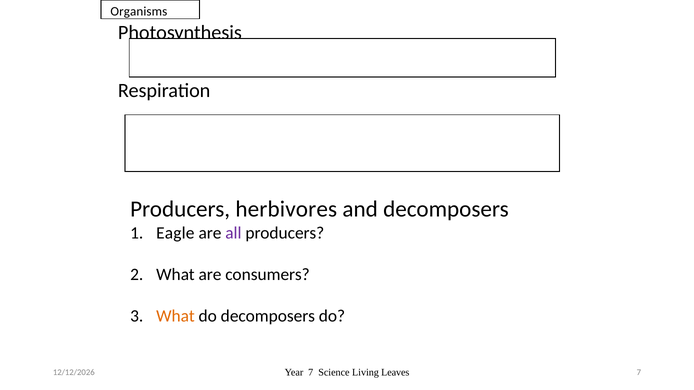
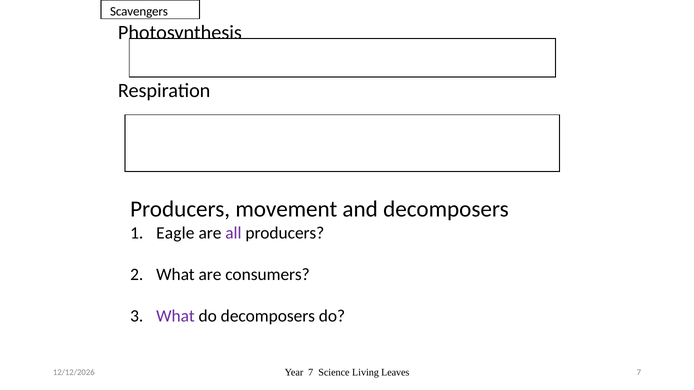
Organisms: Organisms -> Scavengers
herbivores: herbivores -> movement
What at (175, 316) colour: orange -> purple
